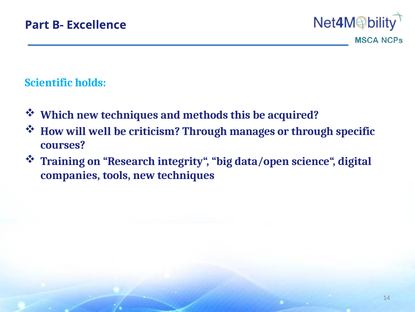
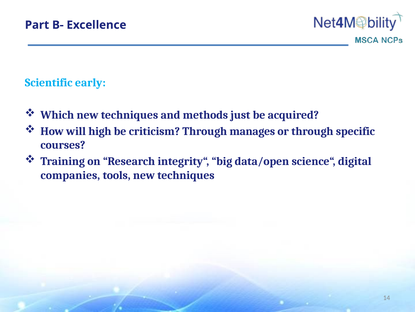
holds: holds -> early
this: this -> just
well: well -> high
